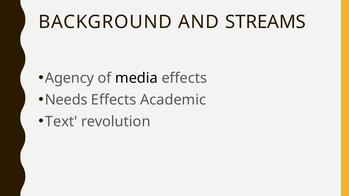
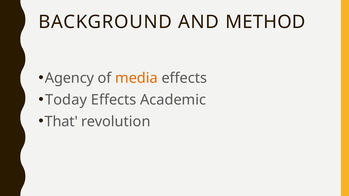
STREAMS: STREAMS -> METHOD
media colour: black -> orange
Needs: Needs -> Today
Text: Text -> That
